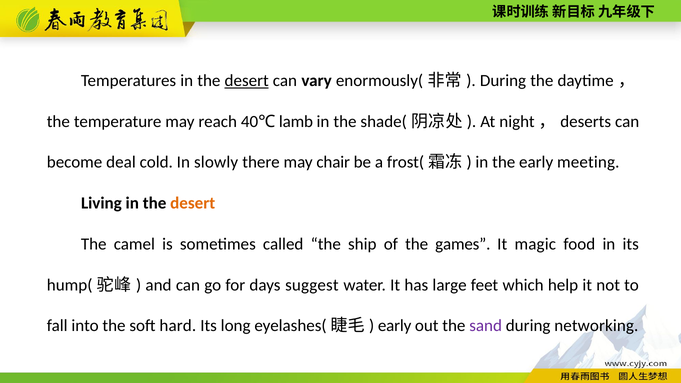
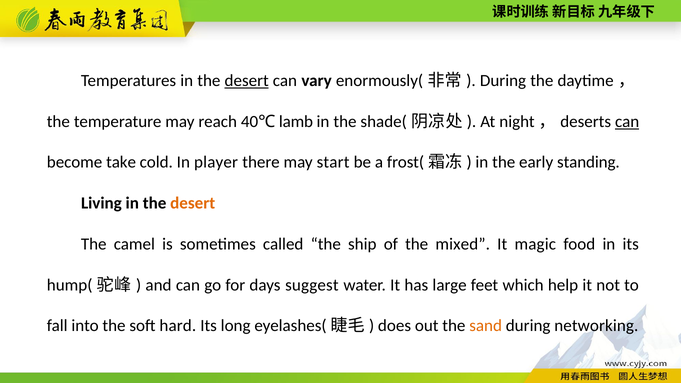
can at (627, 122) underline: none -> present
deal: deal -> take
slowly: slowly -> player
chair: chair -> start
meeting: meeting -> standing
games: games -> mixed
early at (395, 326): early -> does
sand colour: purple -> orange
